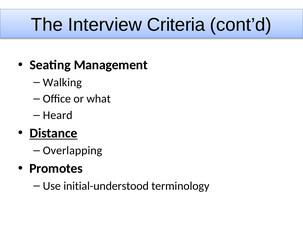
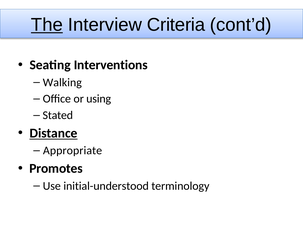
The underline: none -> present
Management: Management -> Interventions
what: what -> using
Heard: Heard -> Stated
Overlapping: Overlapping -> Appropriate
